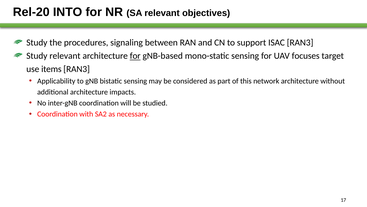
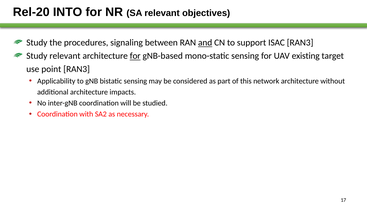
and underline: none -> present
focuses: focuses -> existing
items: items -> point
